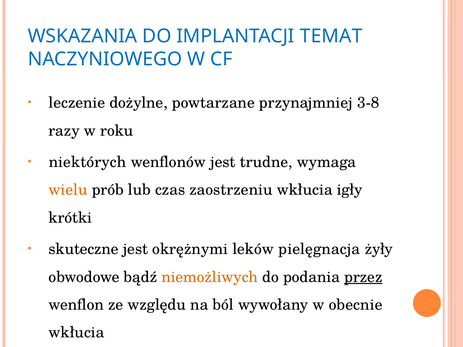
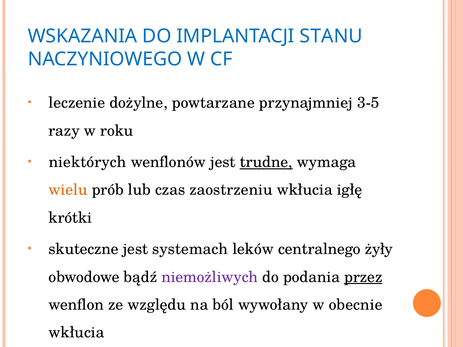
TEMAT: TEMAT -> STANU
3-8: 3-8 -> 3-5
trudne underline: none -> present
igły: igły -> igłę
okrężnymi: okrężnymi -> systemach
pielęgnacja: pielęgnacja -> centralnego
niemożliwych colour: orange -> purple
